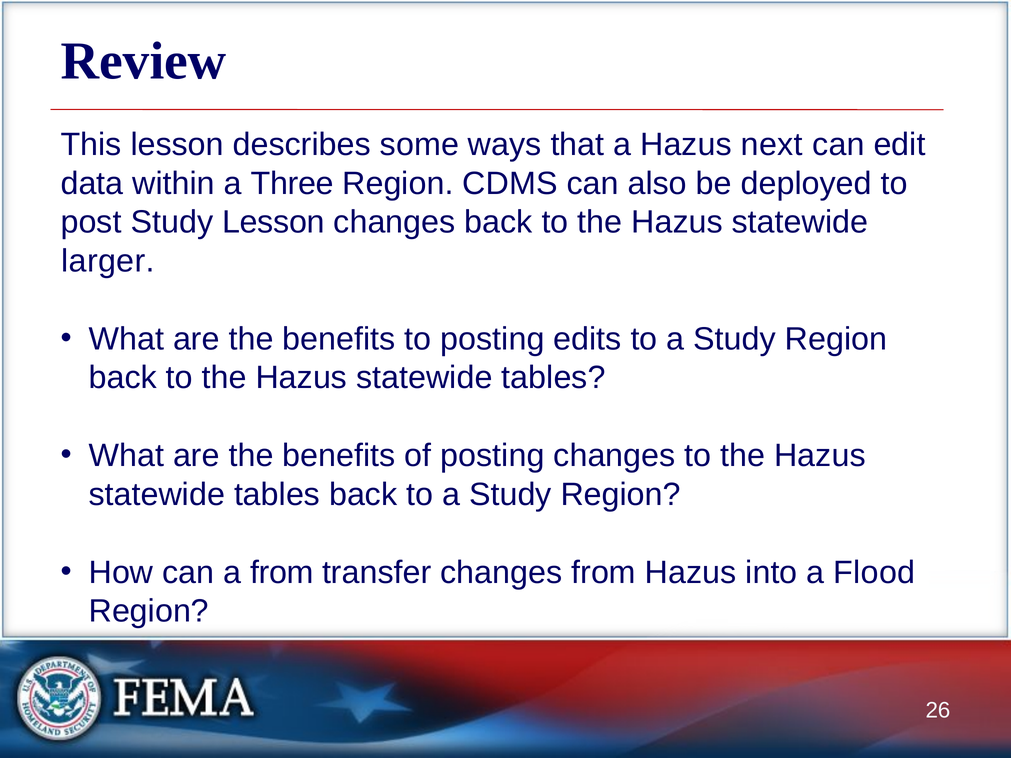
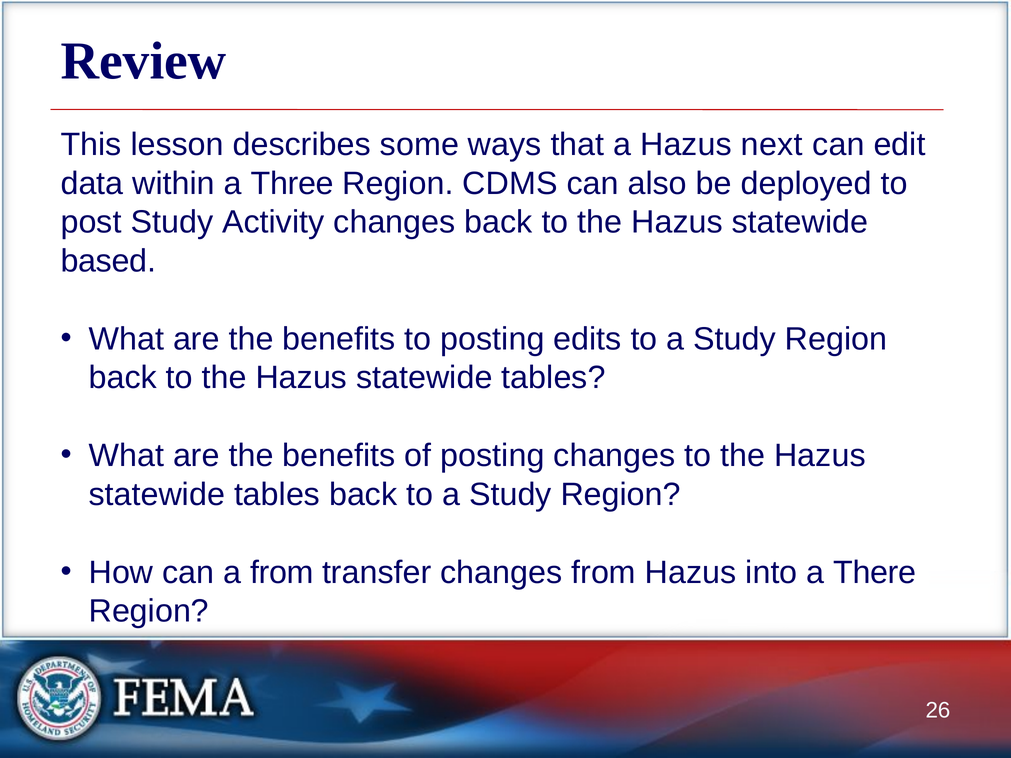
Study Lesson: Lesson -> Activity
larger: larger -> based
Flood: Flood -> There
